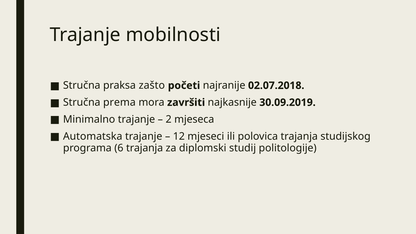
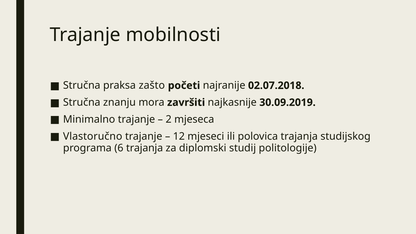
prema: prema -> znanju
Automatska: Automatska -> Vlastoručno
